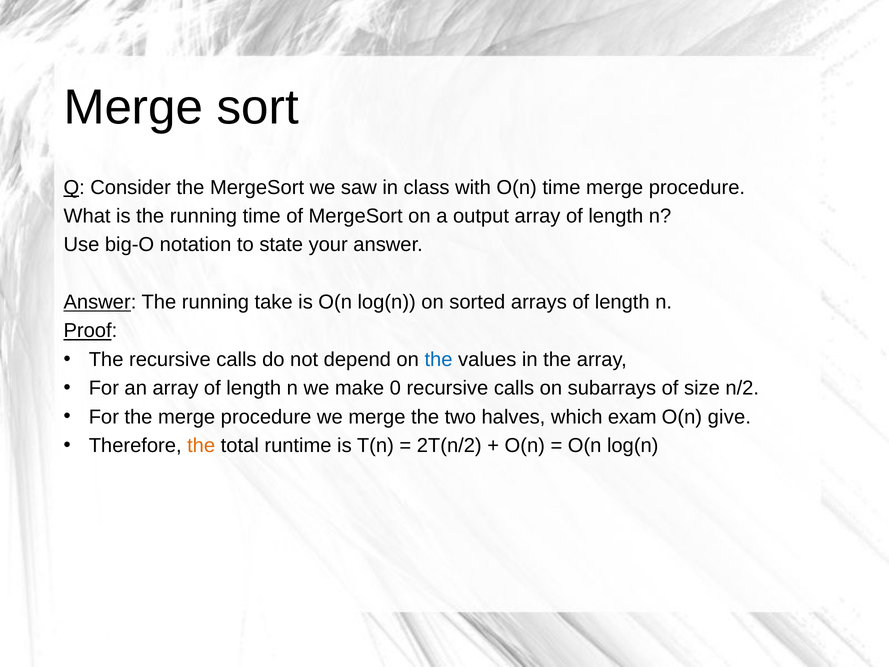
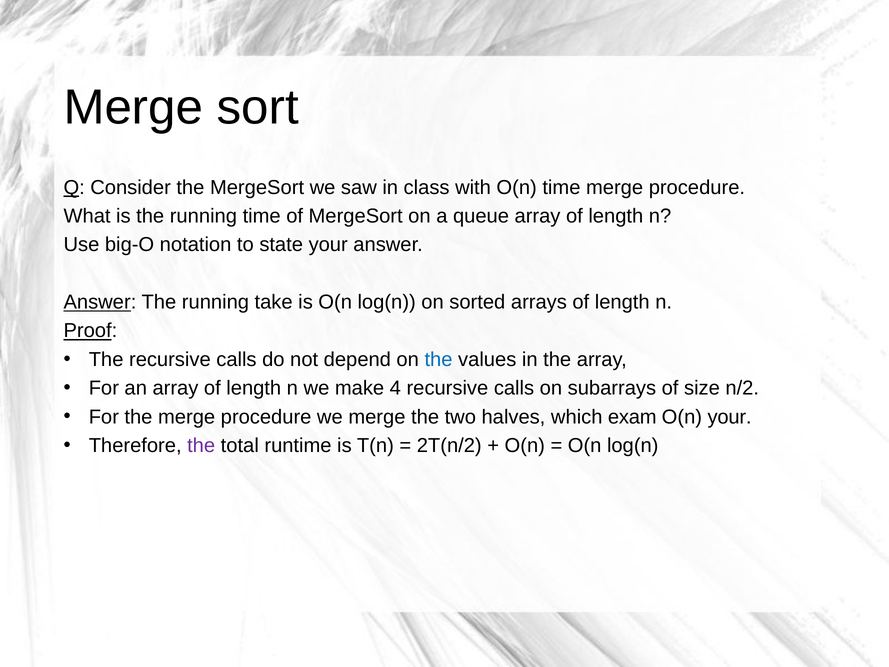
output: output -> queue
0: 0 -> 4
O(n give: give -> your
the at (201, 445) colour: orange -> purple
